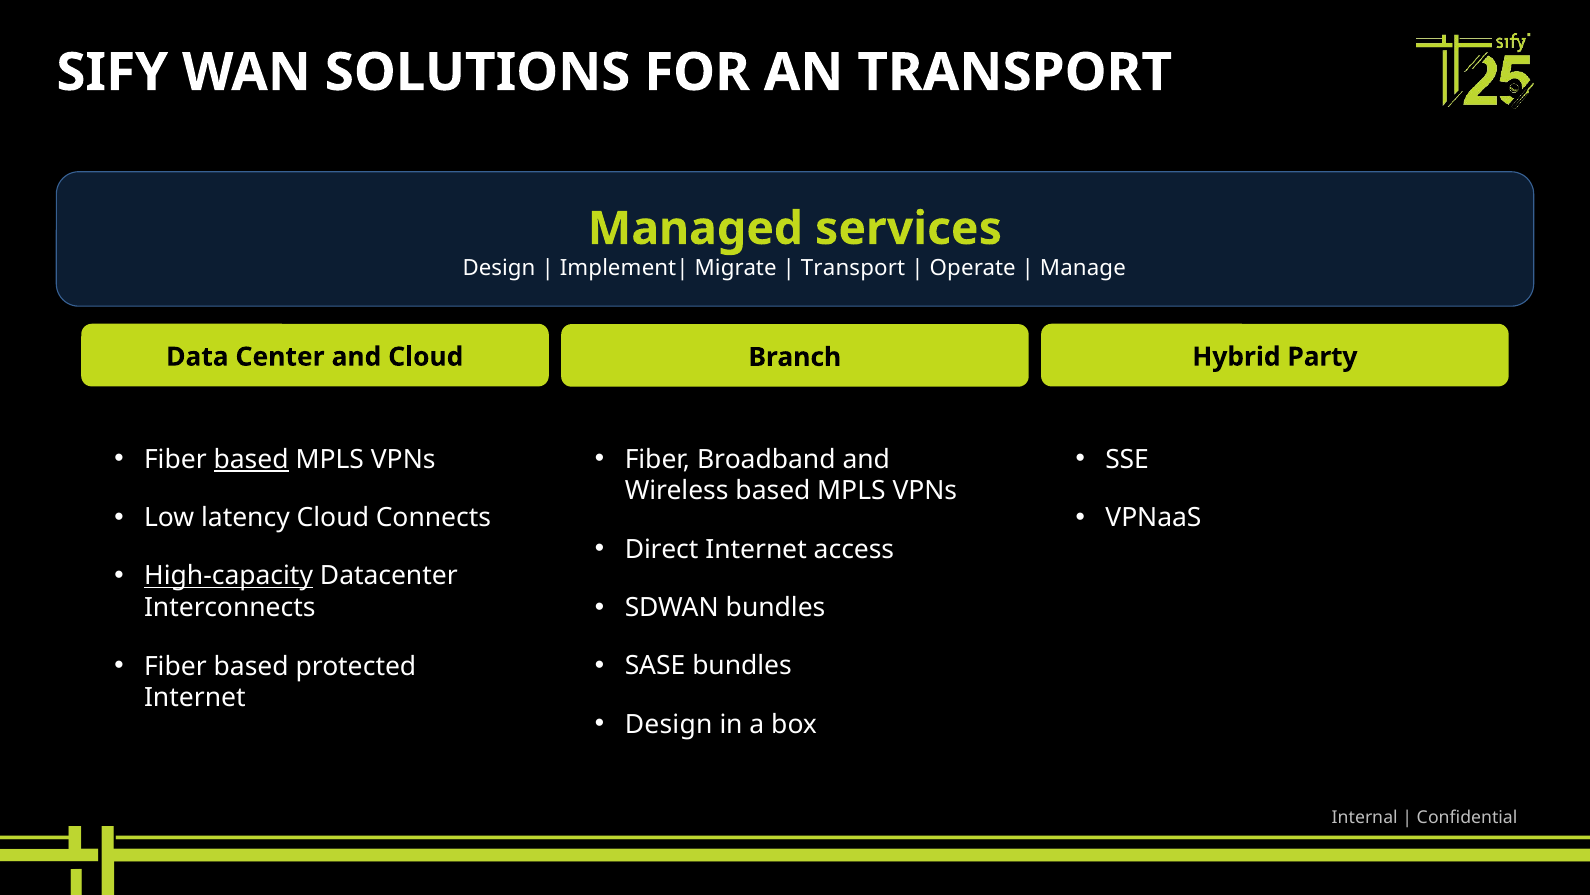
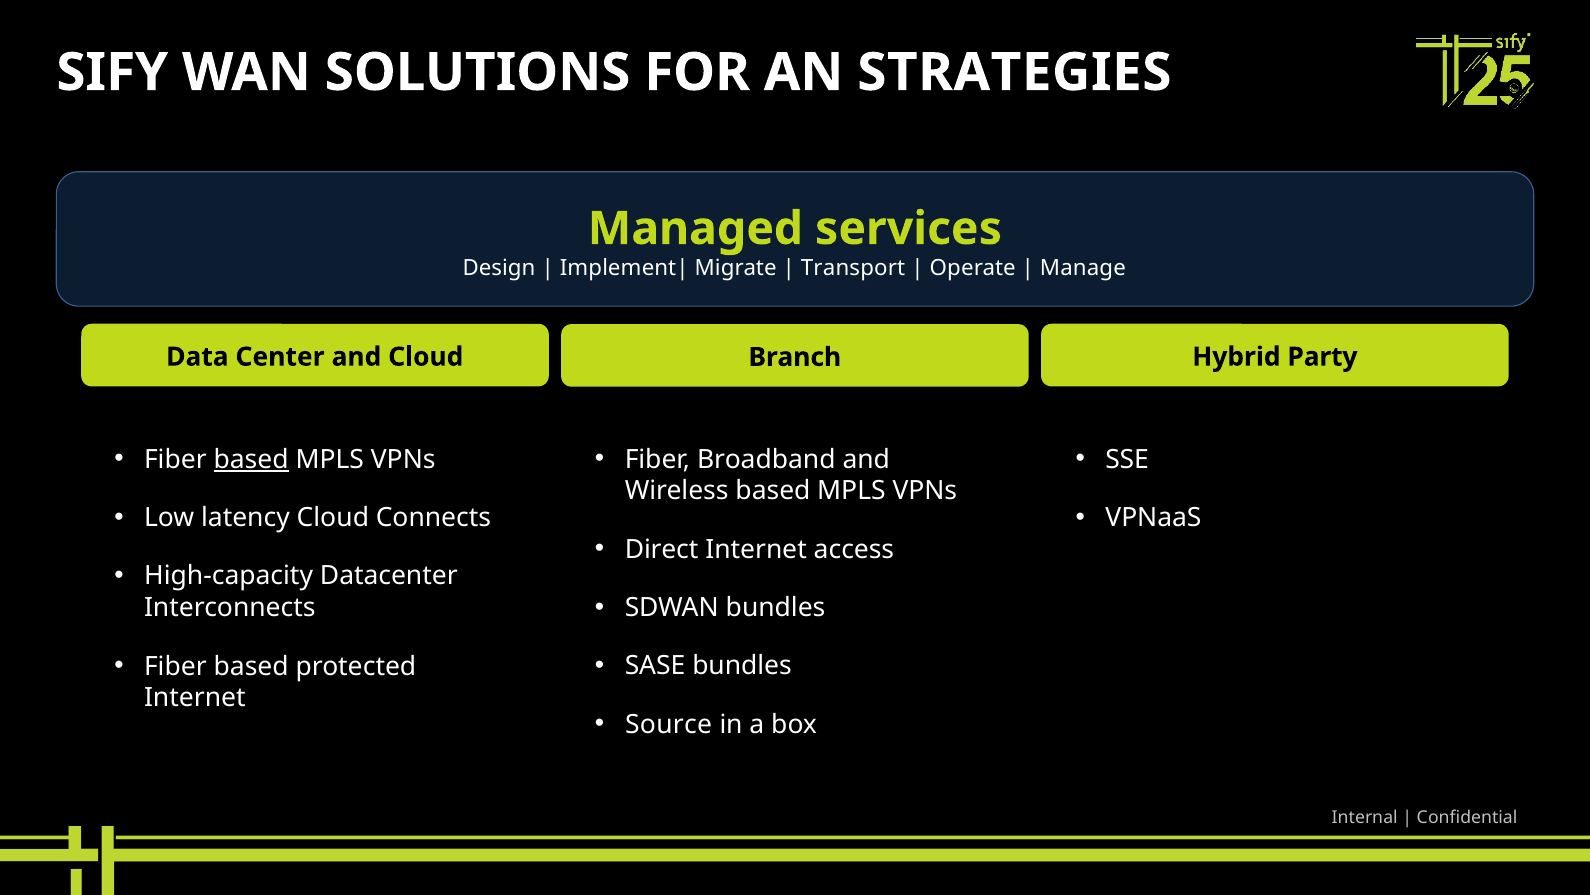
AN TRANSPORT: TRANSPORT -> STRATEGIES
High-capacity underline: present -> none
Design at (669, 724): Design -> Source
